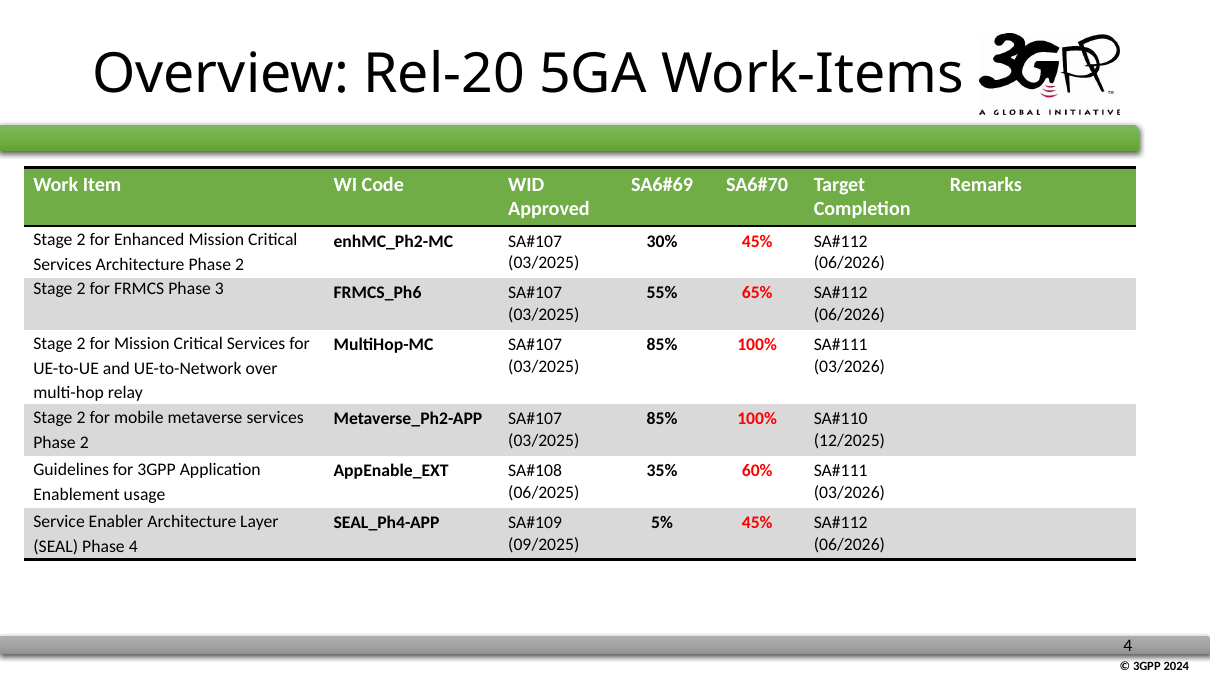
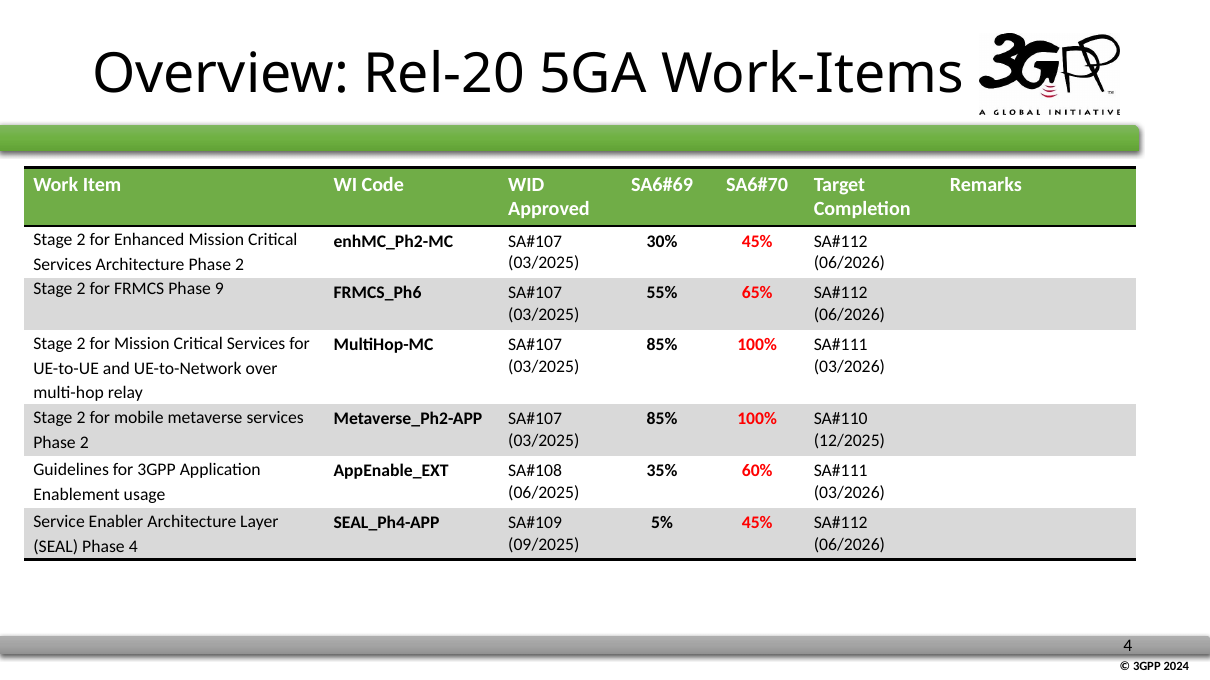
3: 3 -> 9
